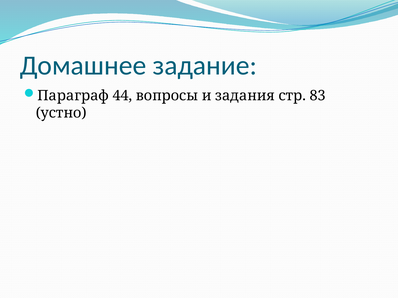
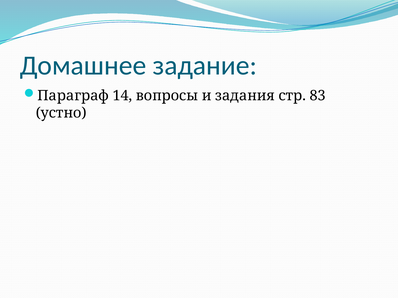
44: 44 -> 14
